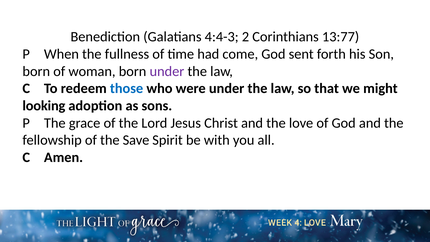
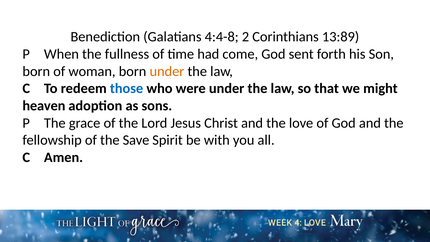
4:4-3: 4:4-3 -> 4:4-8
13:77: 13:77 -> 13:89
under at (167, 71) colour: purple -> orange
looking: looking -> heaven
